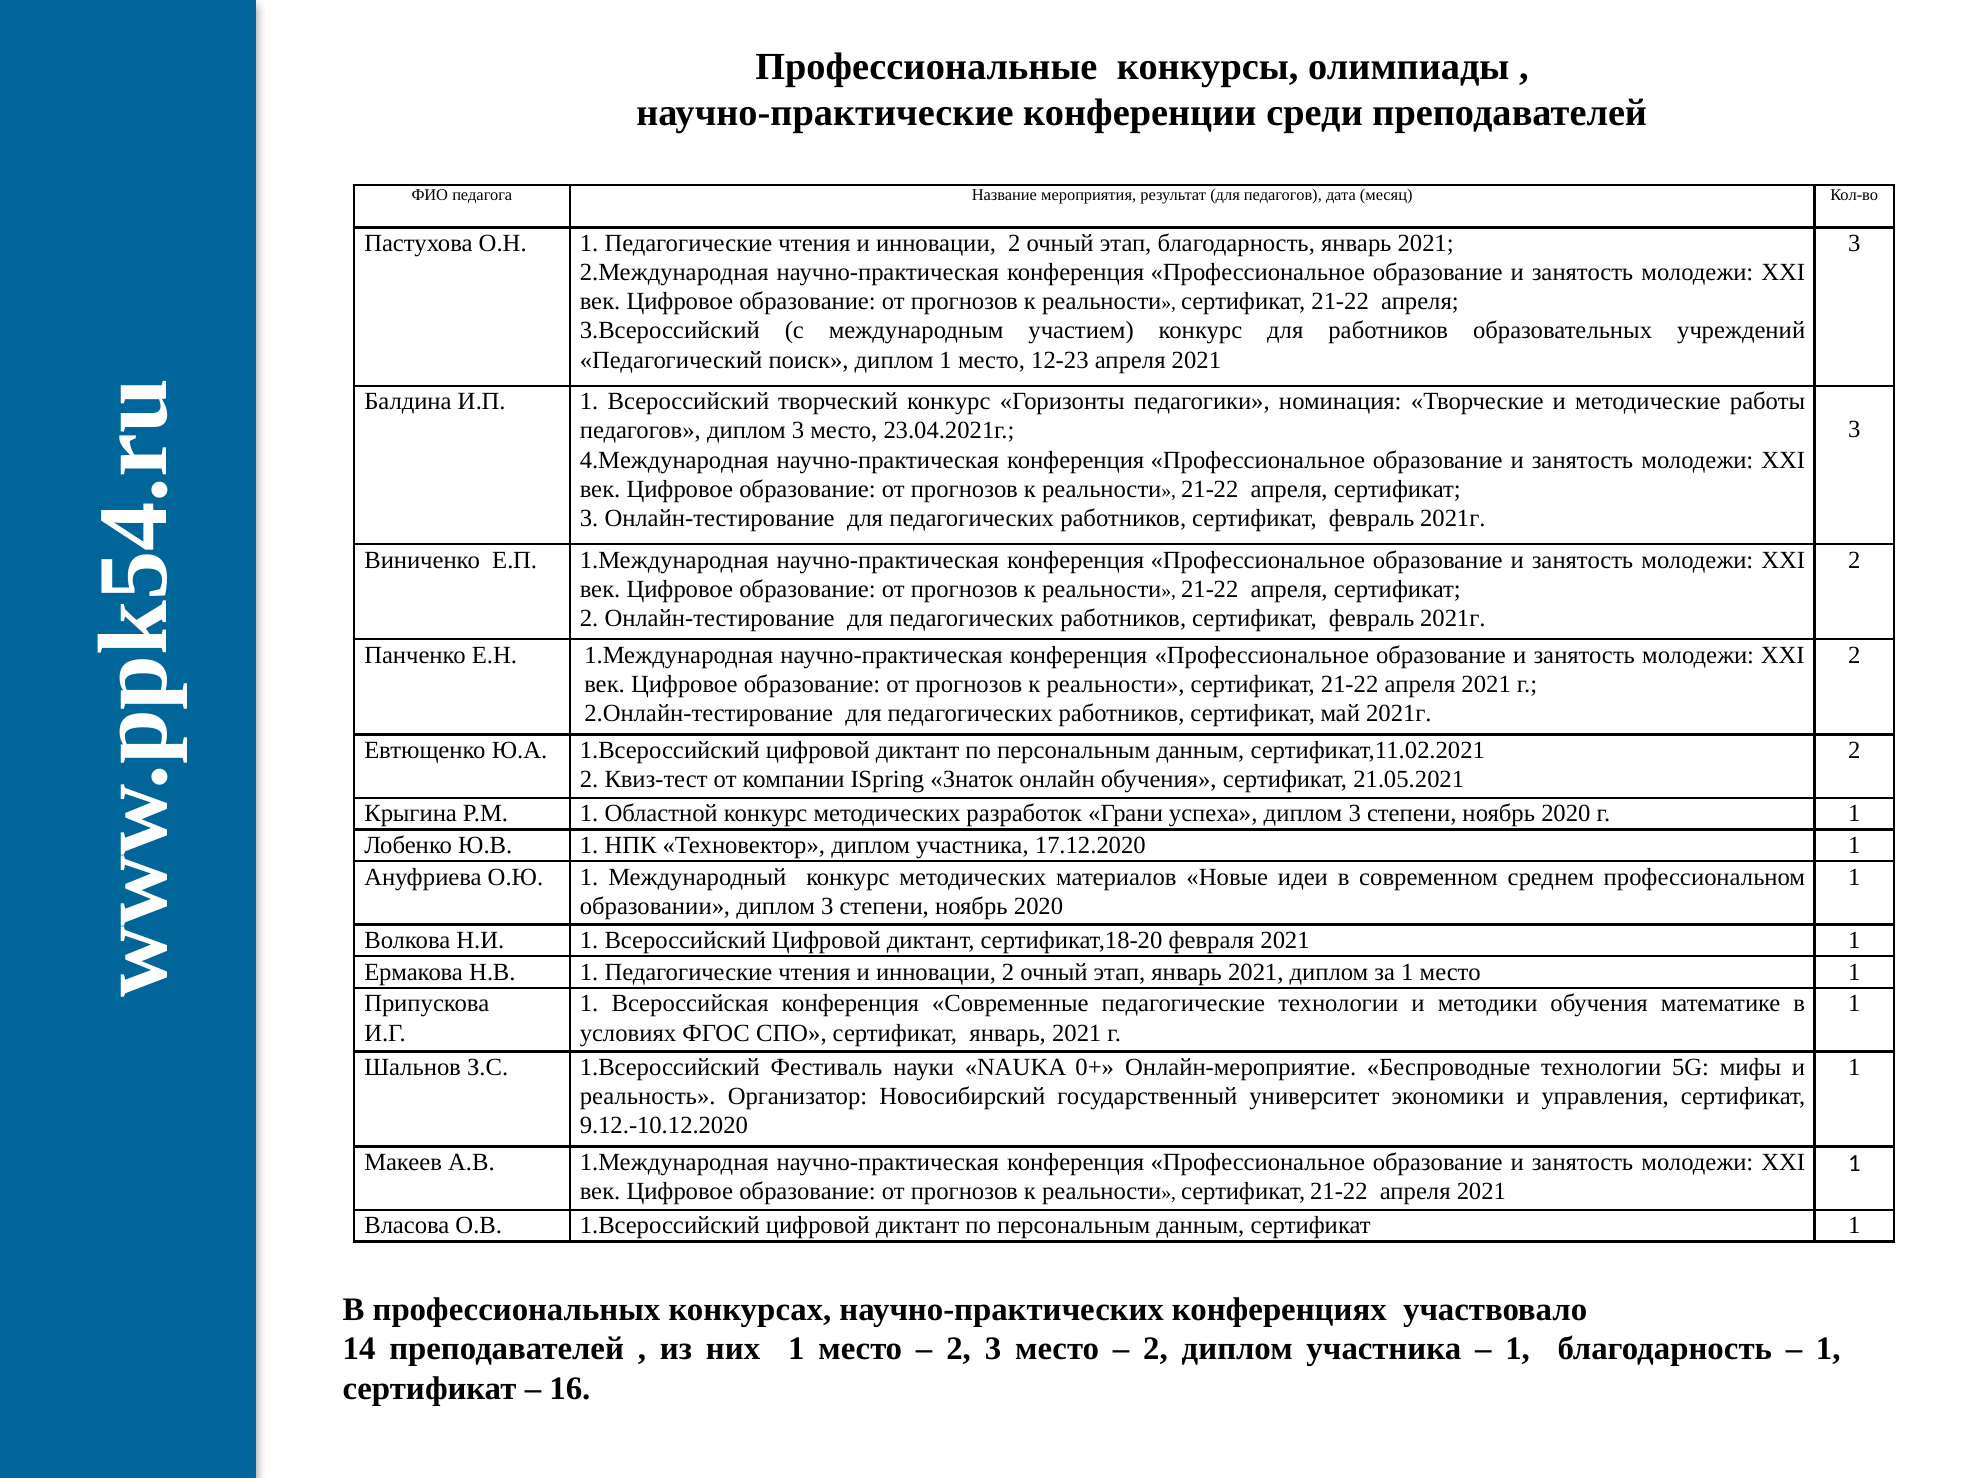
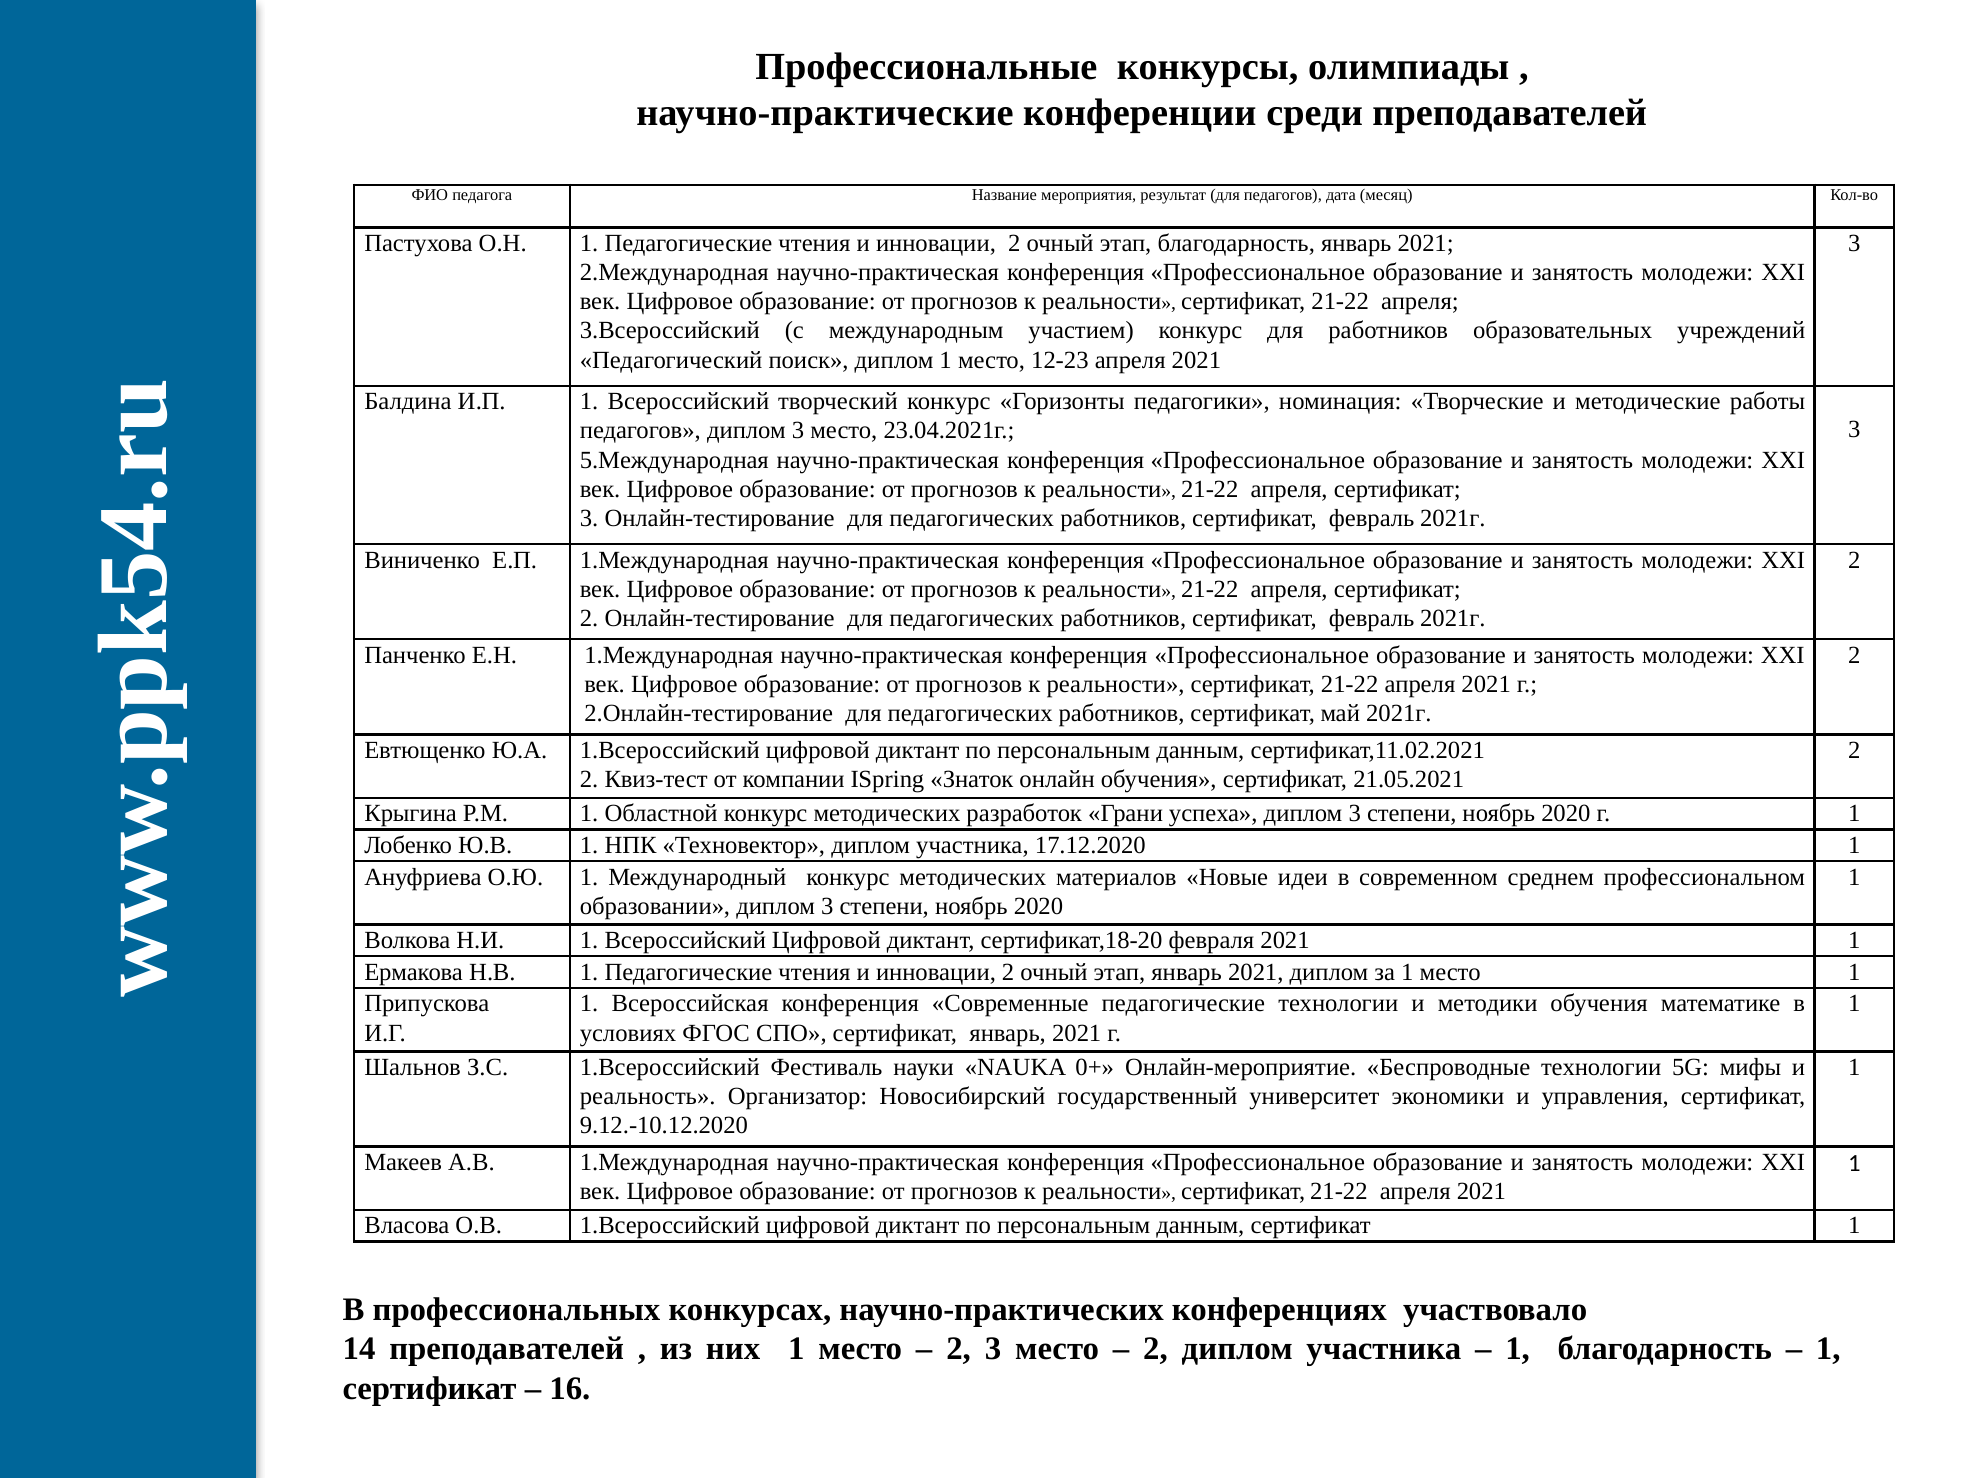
4.Международная: 4.Международная -> 5.Международная
